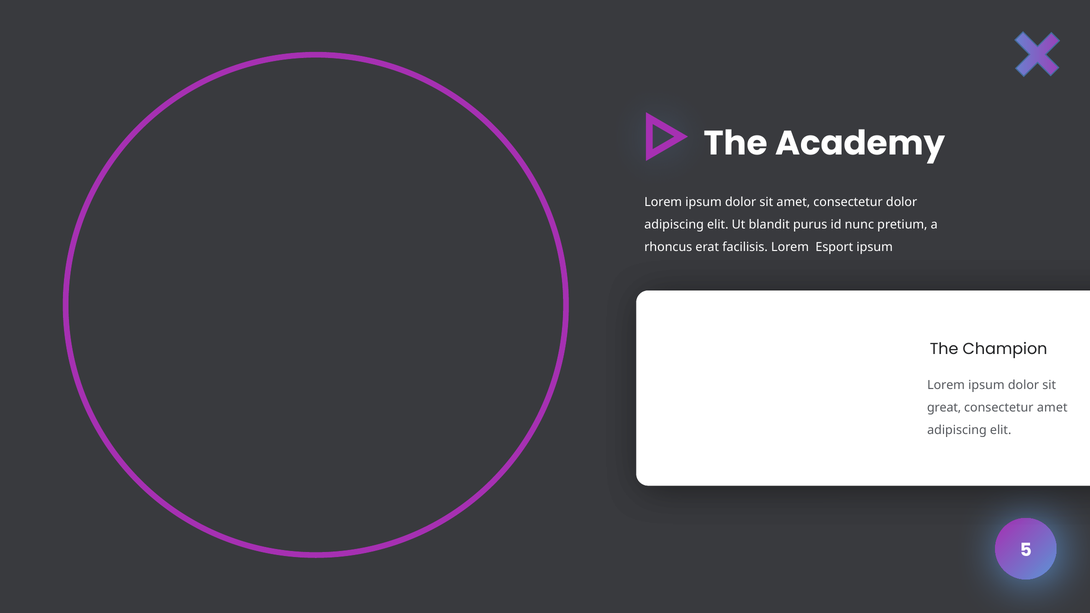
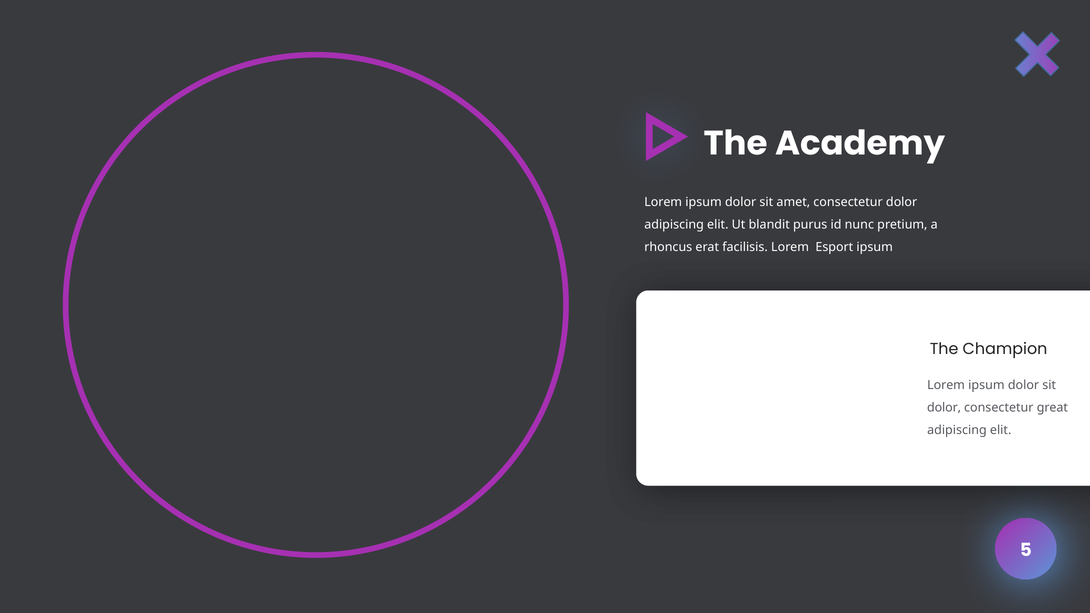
great at (944, 408): great -> dolor
consectetur amet: amet -> great
